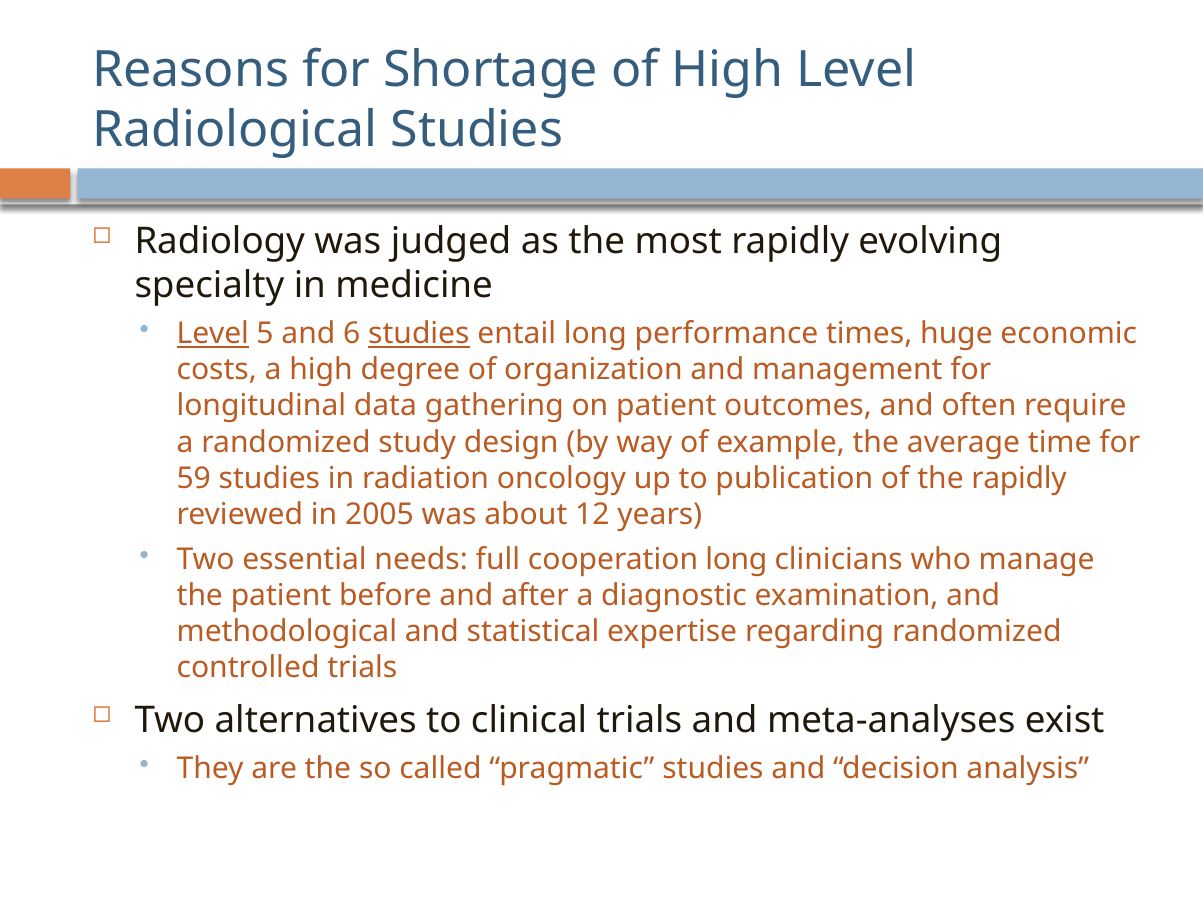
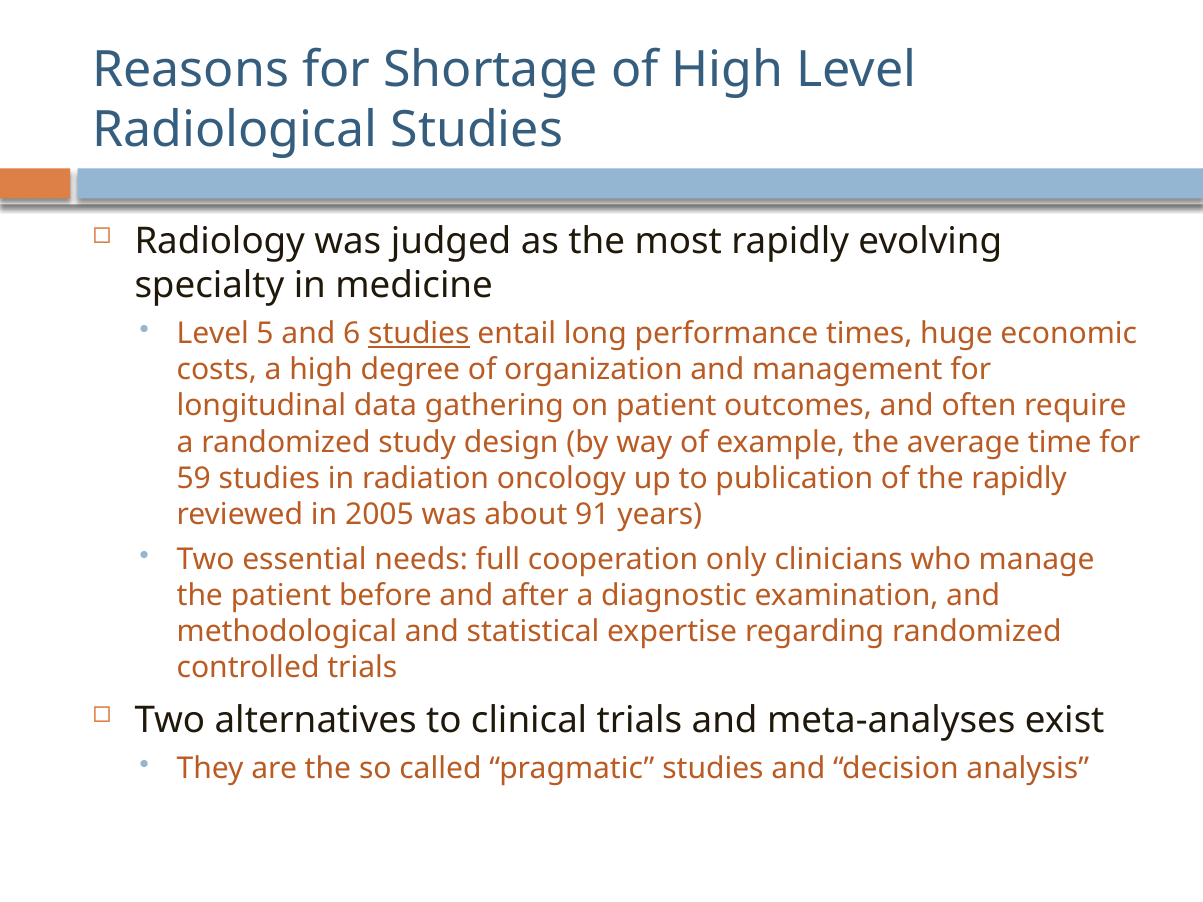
Level at (213, 334) underline: present -> none
12: 12 -> 91
cooperation long: long -> only
